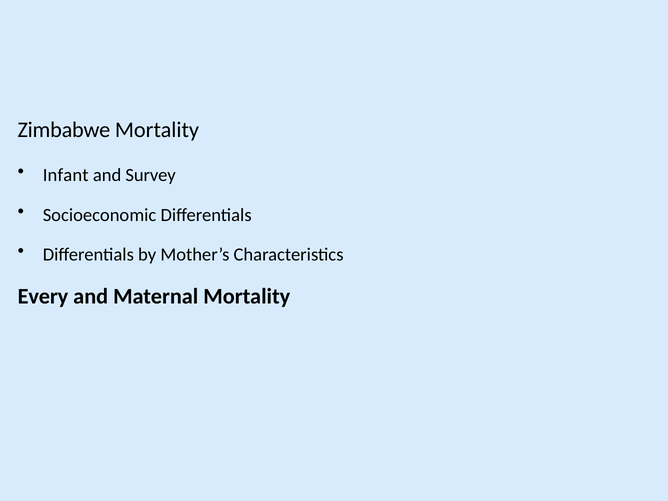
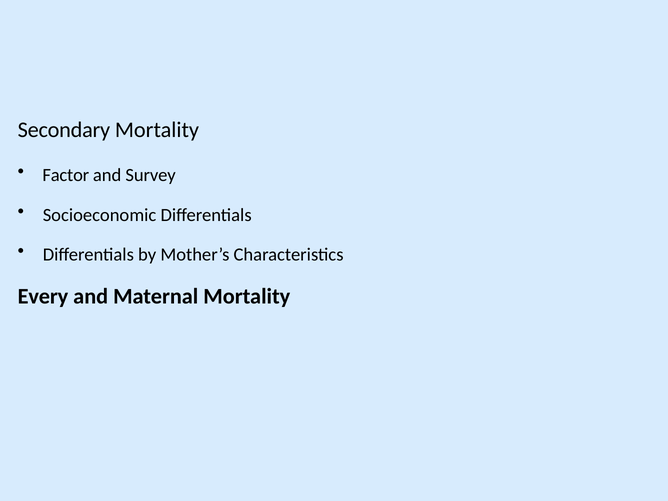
Zimbabwe: Zimbabwe -> Secondary
Infant: Infant -> Factor
